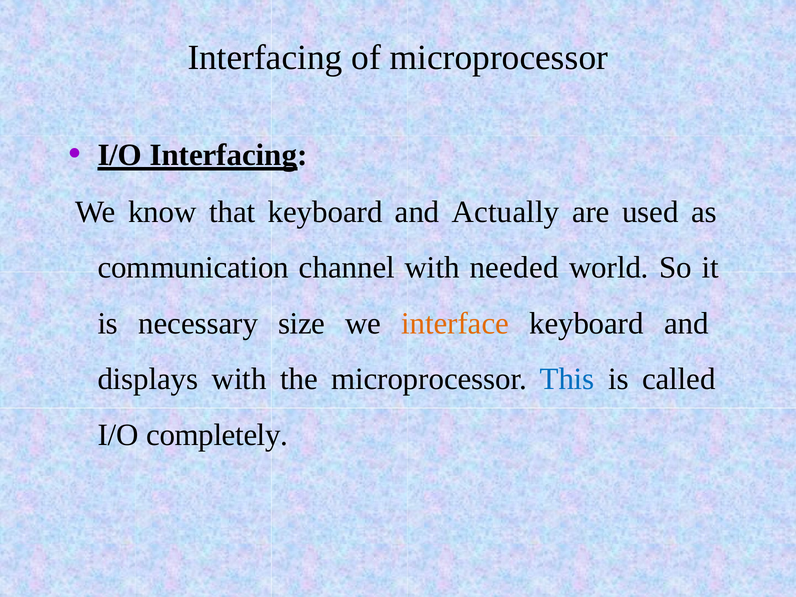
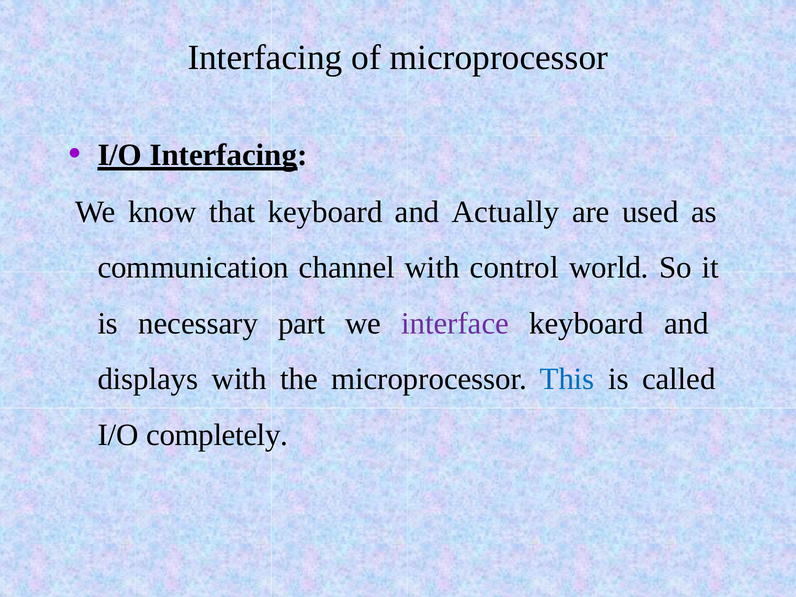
needed: needed -> control
size: size -> part
interface colour: orange -> purple
